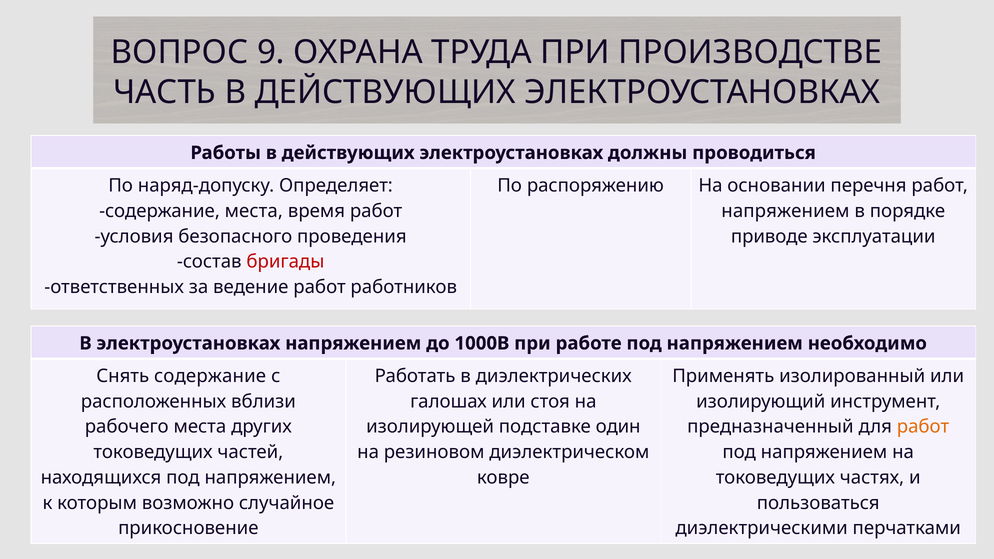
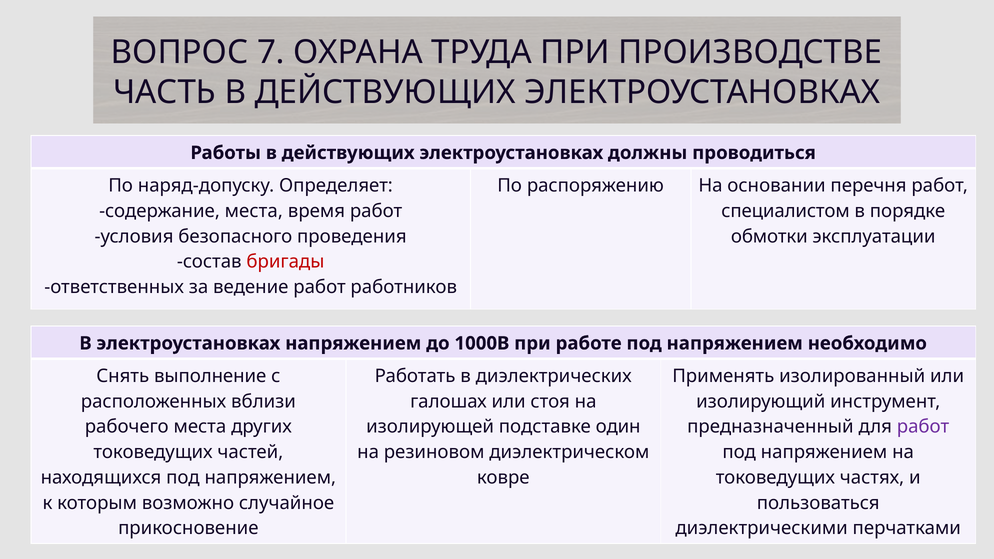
9: 9 -> 7
напряжением at (785, 211): напряжением -> специалистом
приводе: приводе -> обмотки
Снять содержание: содержание -> выполнение
работ at (923, 427) colour: orange -> purple
